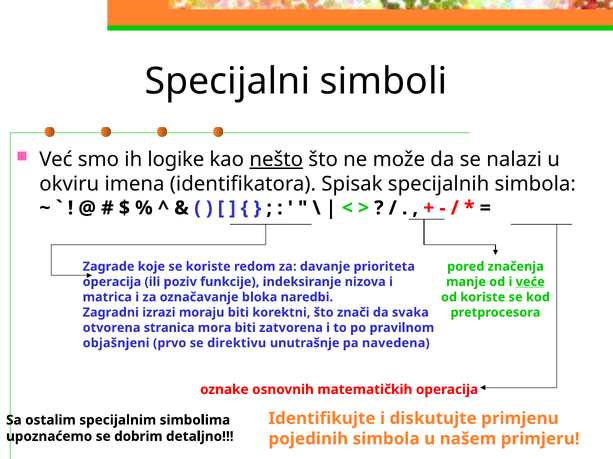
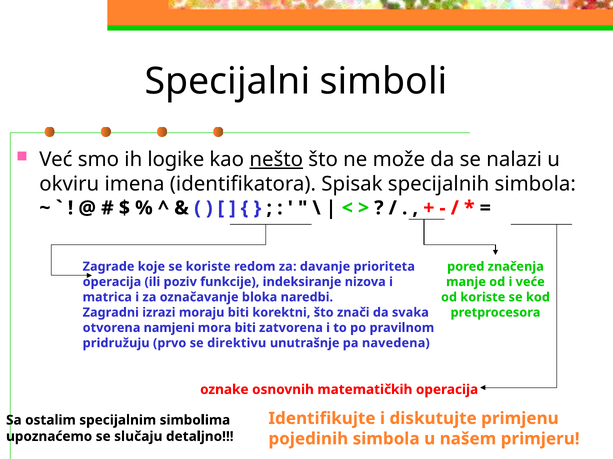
veće underline: present -> none
stranica: stranica -> namjeni
objašnjeni: objašnjeni -> pridružuju
dobrim: dobrim -> slučaju
